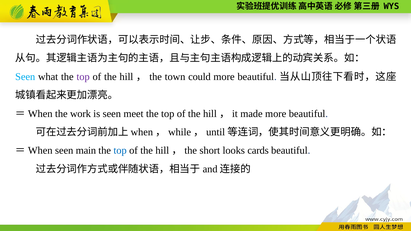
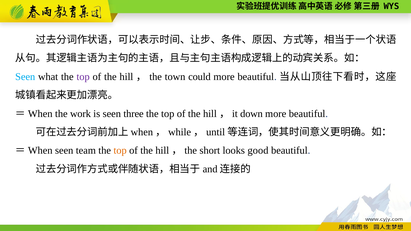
meet: meet -> three
made: made -> down
main: main -> team
top at (120, 151) colour: blue -> orange
cards: cards -> good
